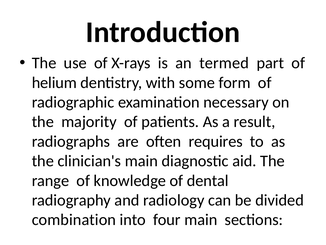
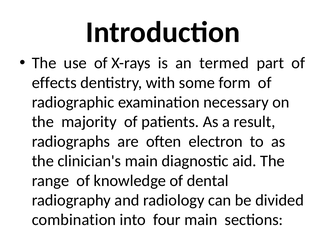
helium: helium -> effects
requires: requires -> electron
